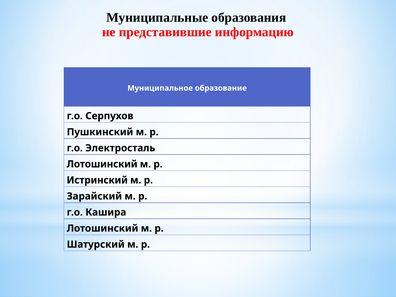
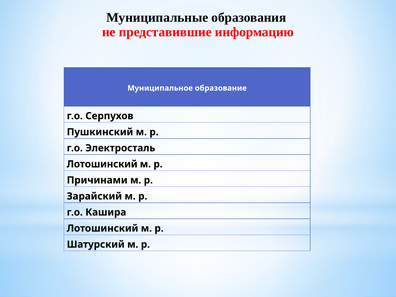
Истринский: Истринский -> Причинами
